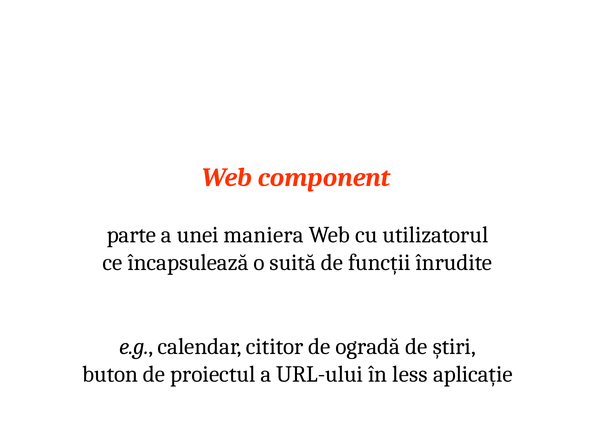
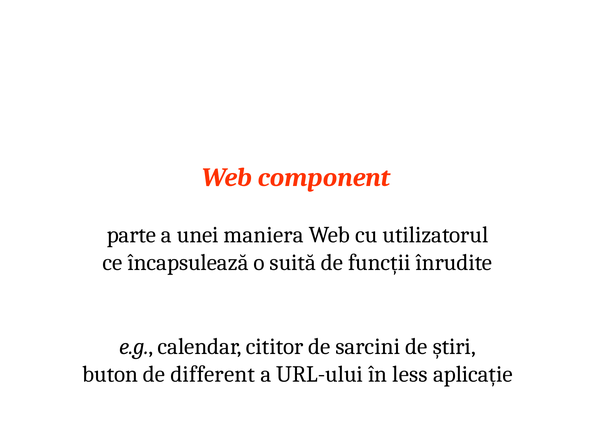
ogradă: ogradă -> sarcini
proiectul: proiectul -> different
